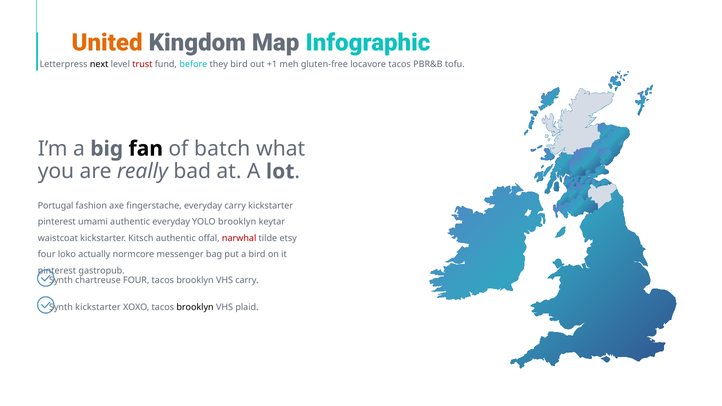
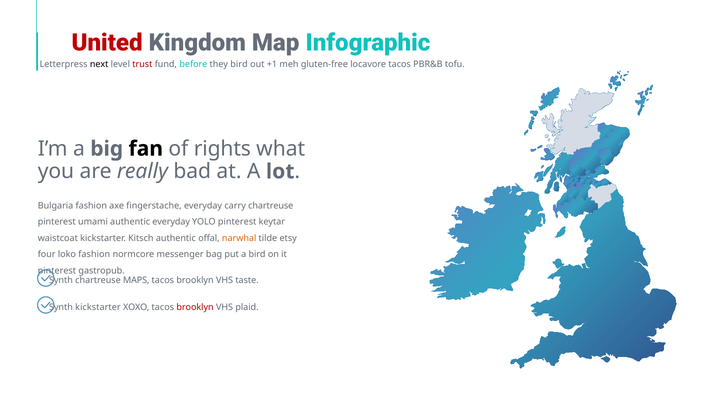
United colour: orange -> red
batch: batch -> rights
Portugal: Portugal -> Bulgaria
carry kickstarter: kickstarter -> chartreuse
YOLO brooklyn: brooklyn -> pinterest
narwhal colour: red -> orange
loko actually: actually -> fashion
chartreuse FOUR: FOUR -> MAPS
VHS carry: carry -> taste
brooklyn at (195, 307) colour: black -> red
